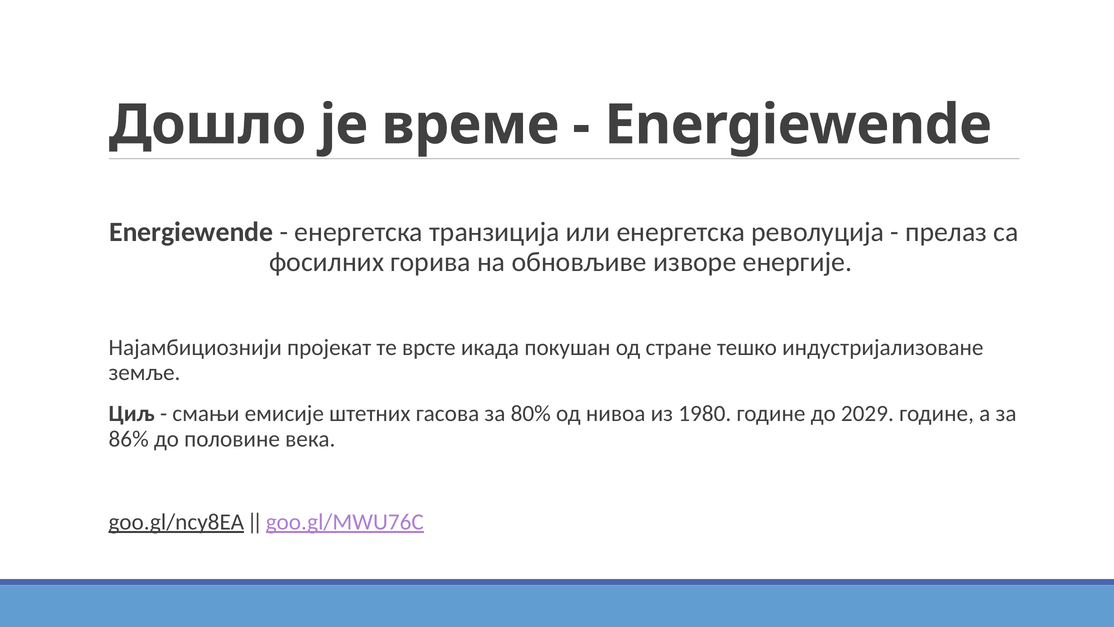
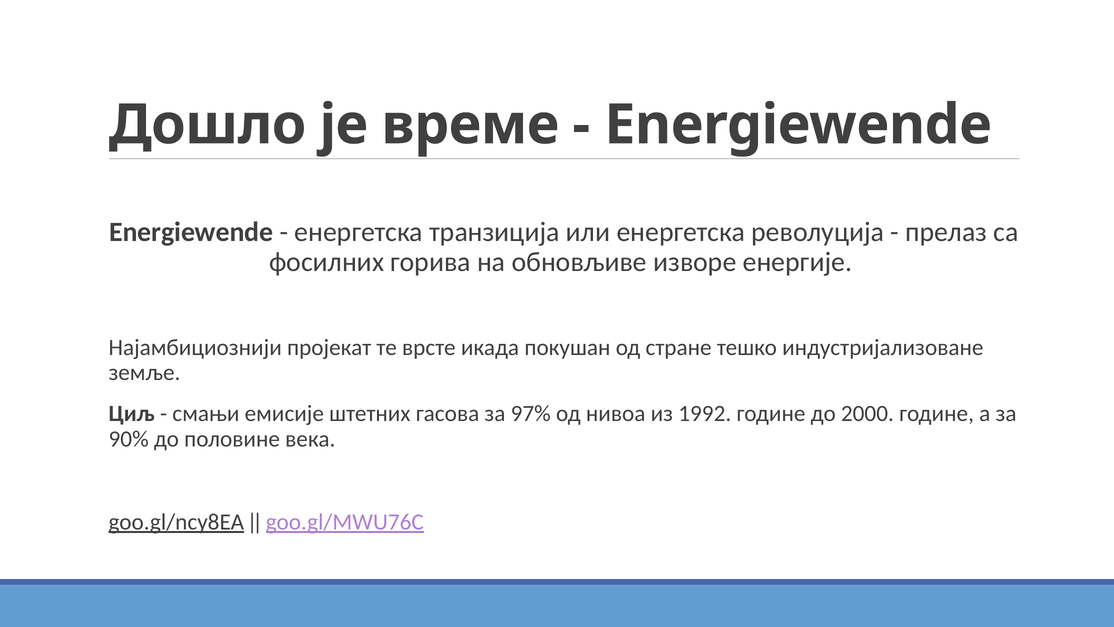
80%: 80% -> 97%
1980: 1980 -> 1992
2029: 2029 -> 2000
86%: 86% -> 90%
